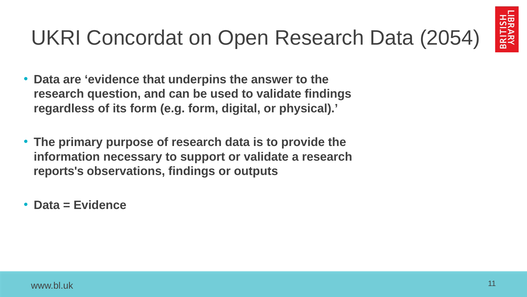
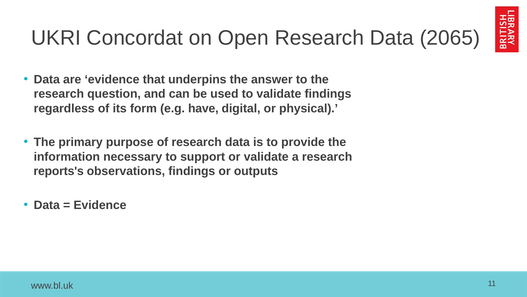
2054: 2054 -> 2065
e.g form: form -> have
